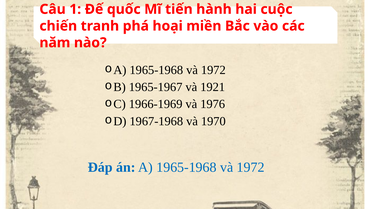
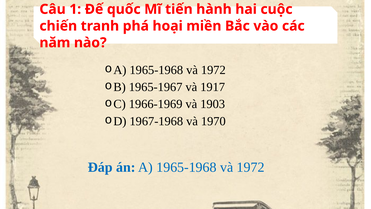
1921: 1921 -> 1917
1976: 1976 -> 1903
